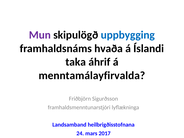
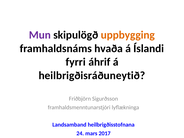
uppbygging colour: blue -> orange
taka: taka -> fyrri
menntamálayfirvalda: menntamálayfirvalda -> heilbrigðisráðuneytið
